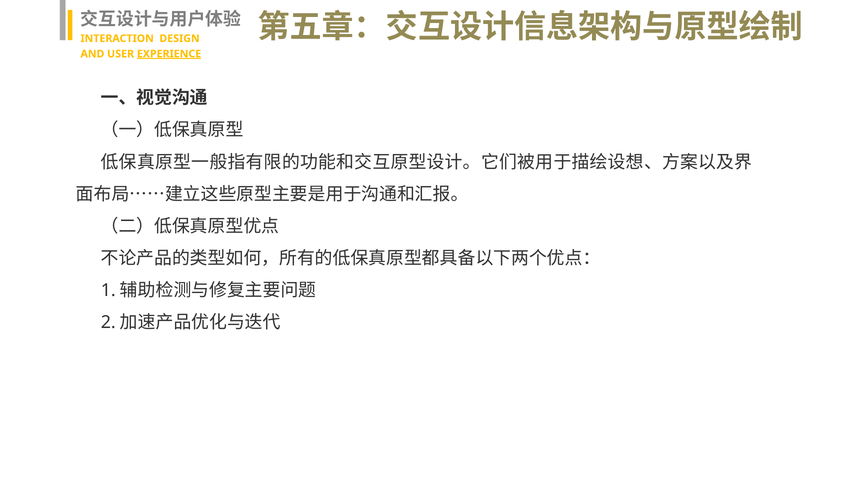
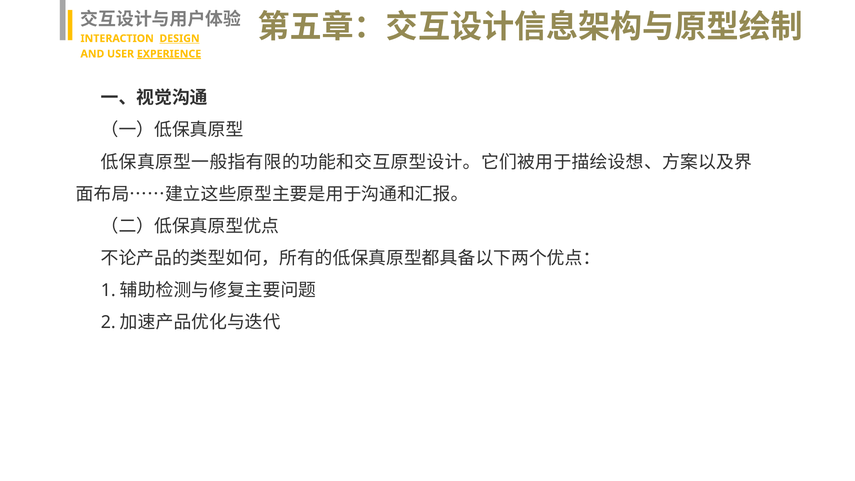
DESIGN underline: none -> present
